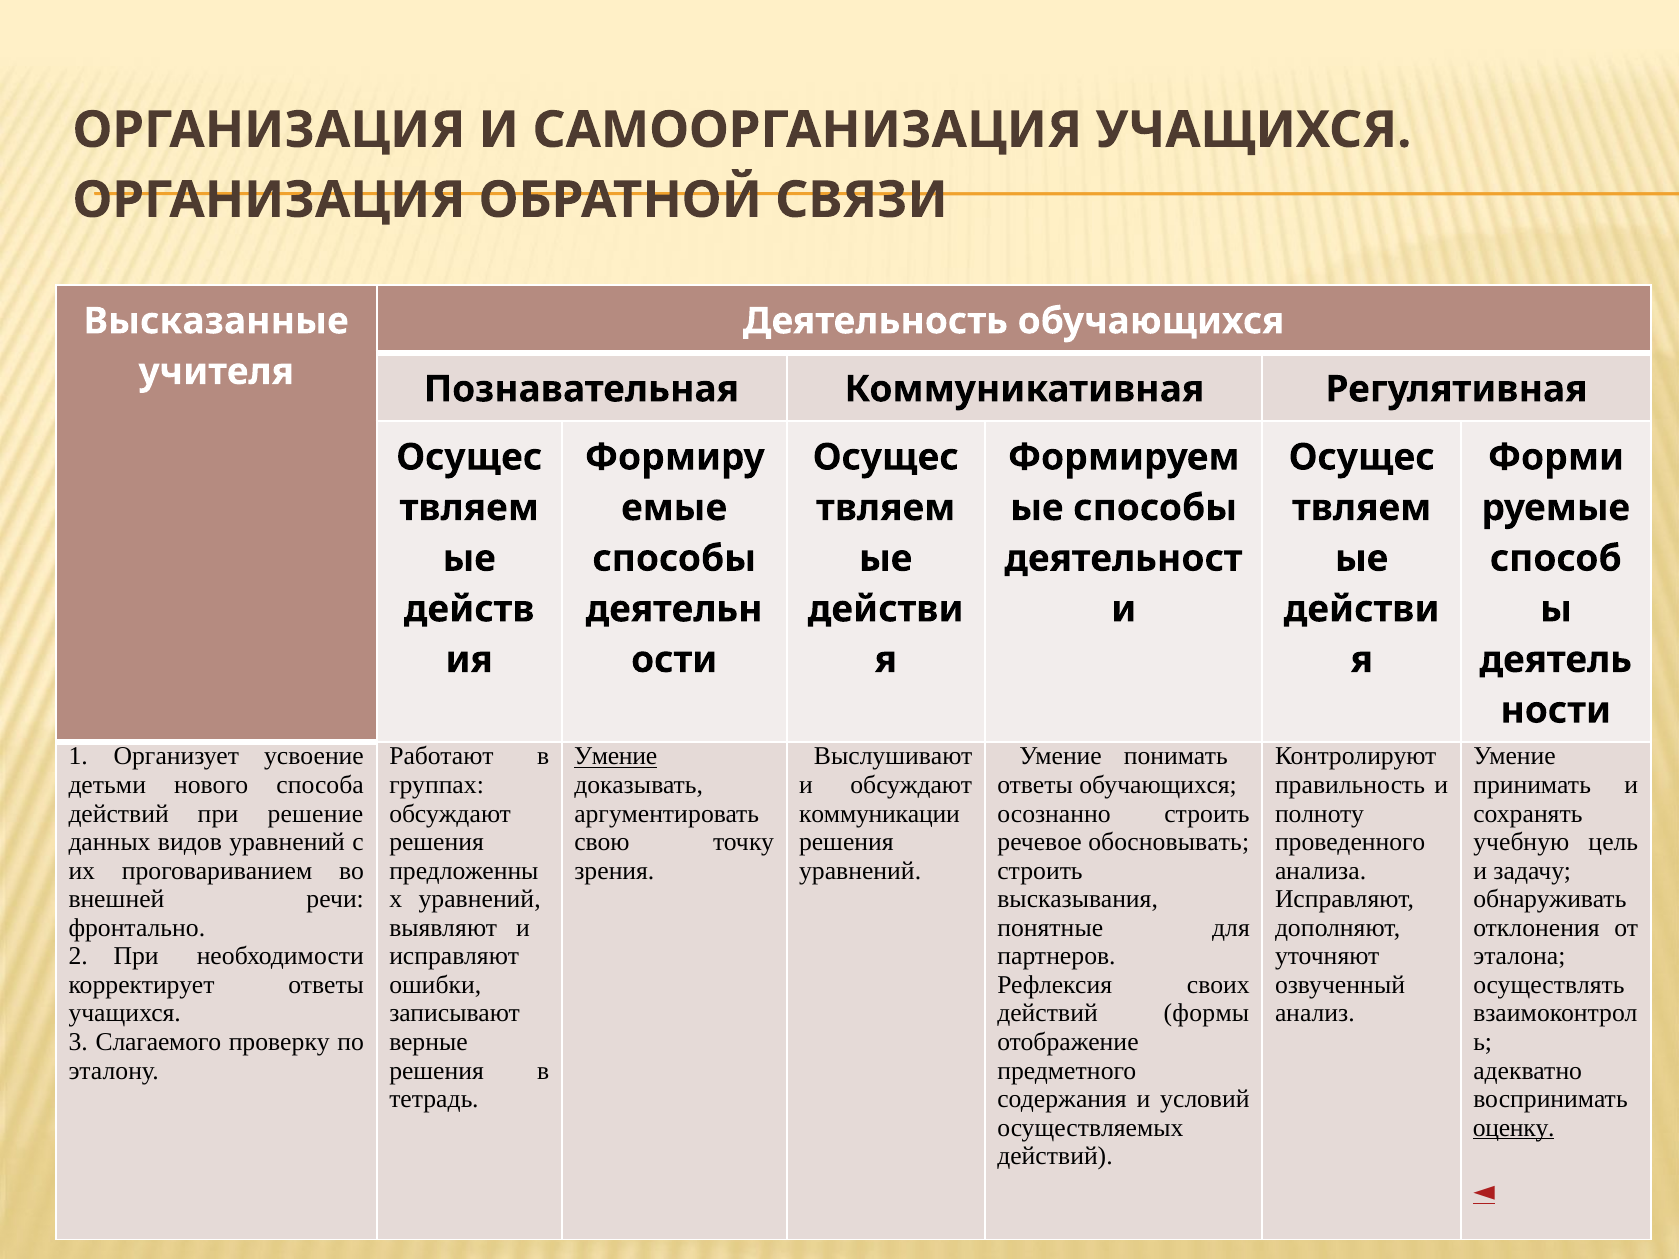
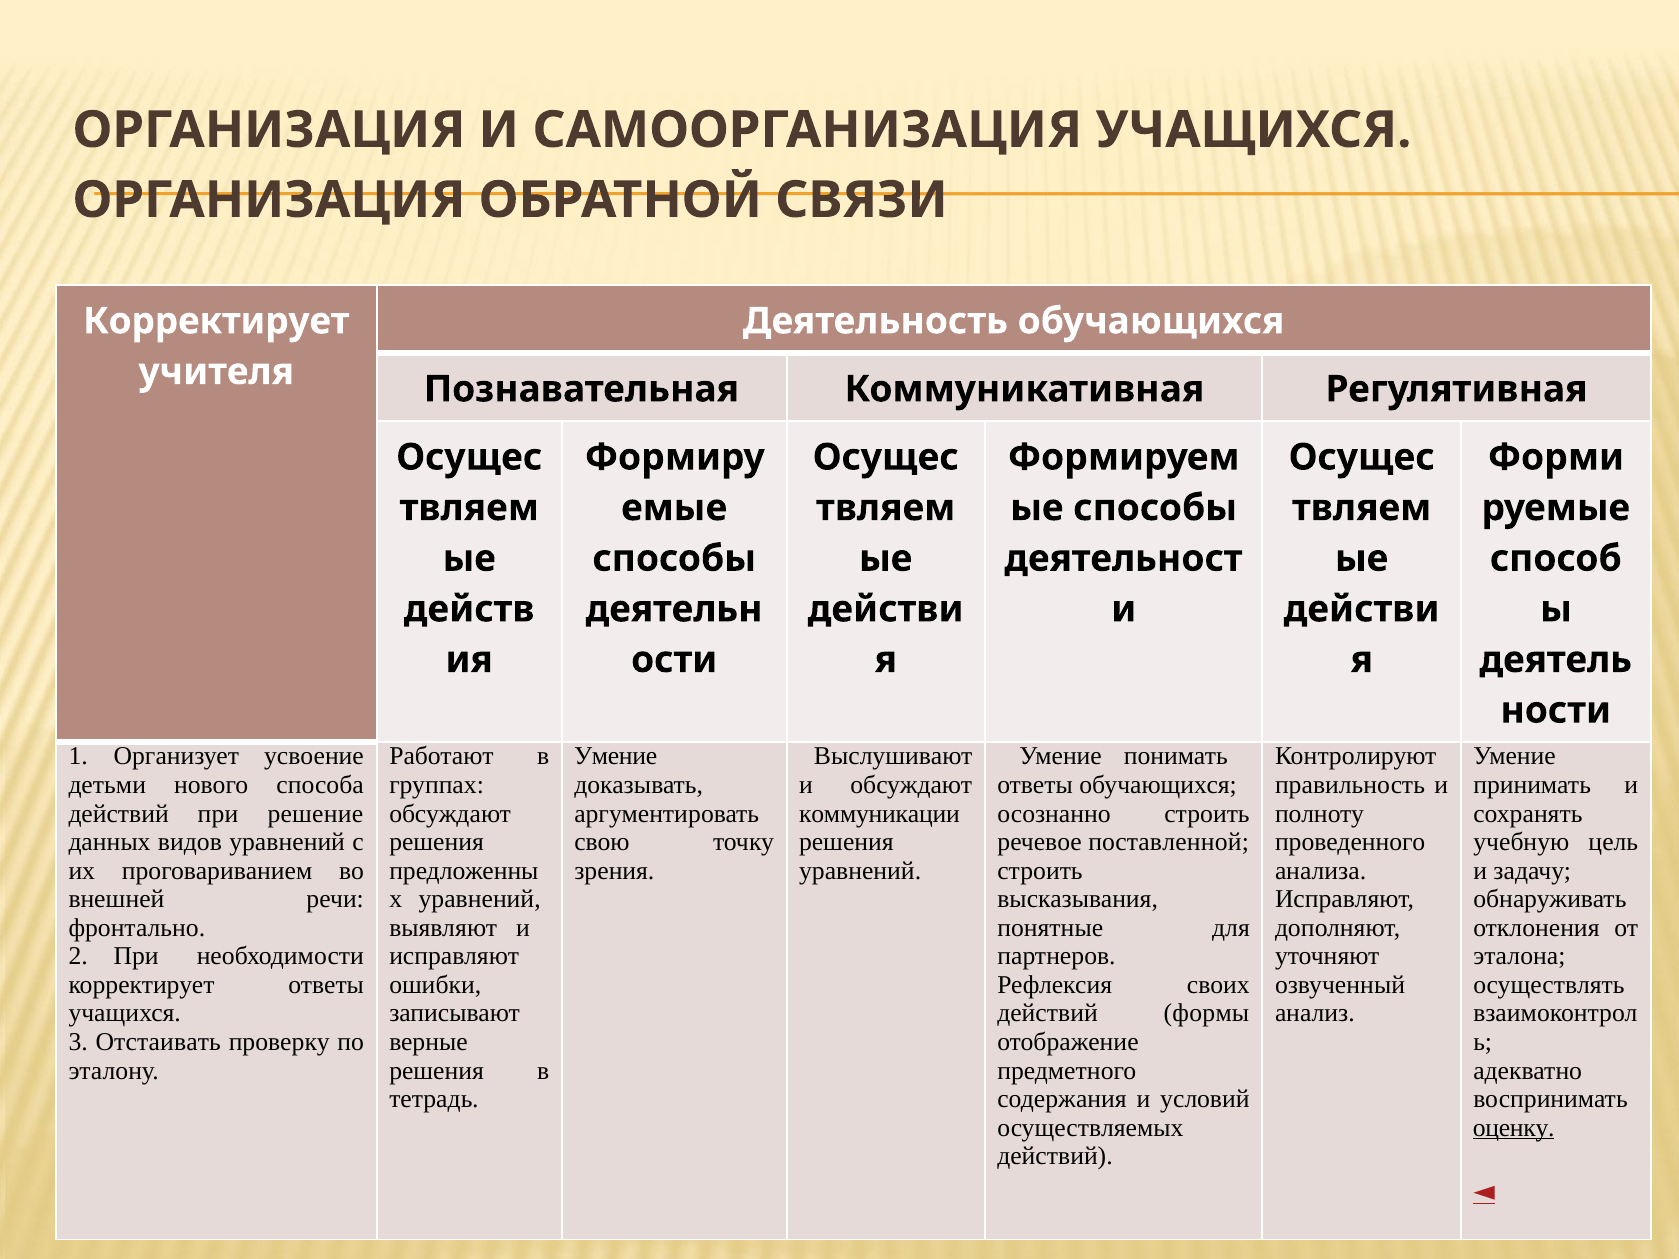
Высказанные at (216, 321): Высказанные -> Корректирует
Умение at (616, 757) underline: present -> none
обосновывать: обосновывать -> поставленной
Слагаемого: Слагаемого -> Отстаивать
